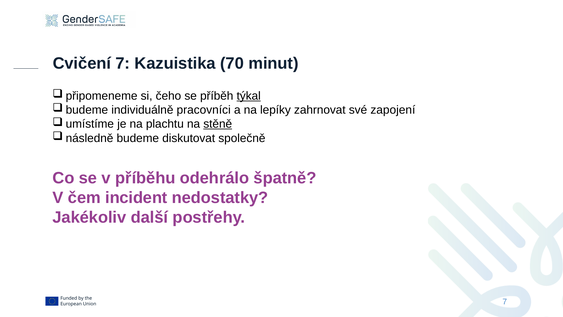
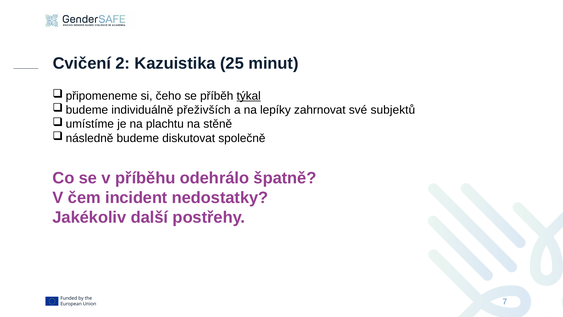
Cvičení 7: 7 -> 2
70: 70 -> 25
pracovníci: pracovníci -> přeživších
zapojení: zapojení -> subjektů
stěně underline: present -> none
